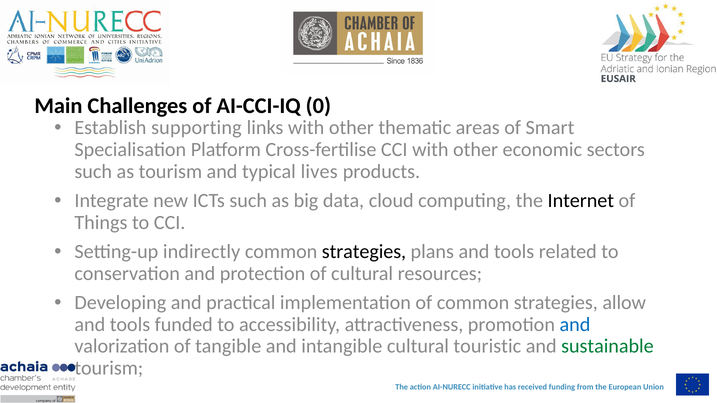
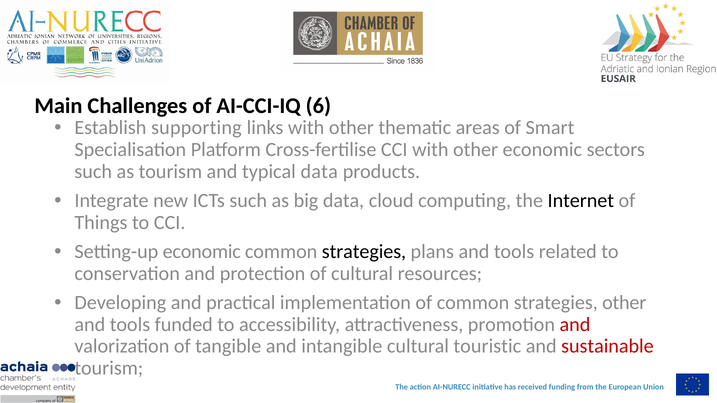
0: 0 -> 6
typical lives: lives -> data
Setting-up indirectly: indirectly -> economic
strategies allow: allow -> other
and at (575, 325) colour: blue -> red
sustainable colour: green -> red
